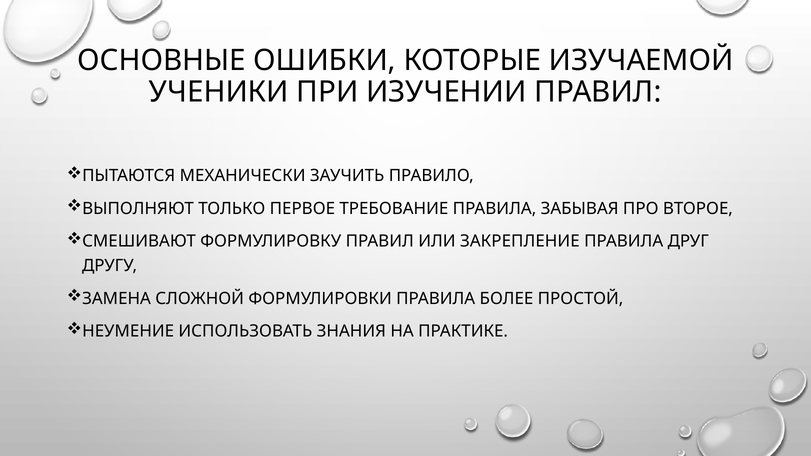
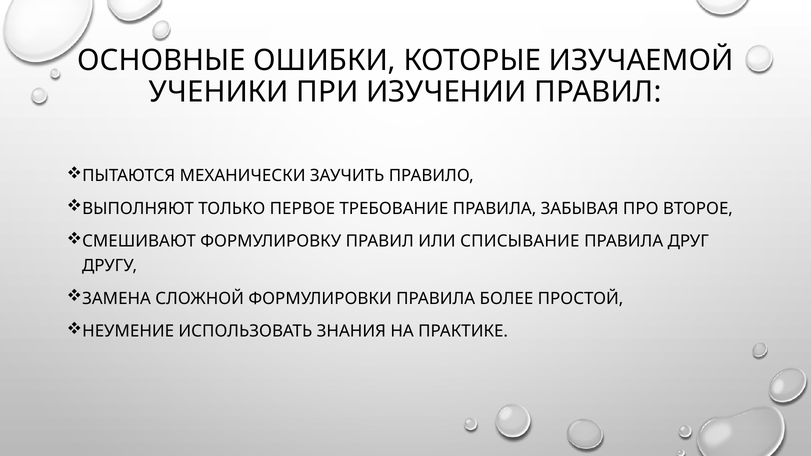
ЗАКРЕПЛЕНИЕ: ЗАКРЕПЛЕНИЕ -> СПИСЫВАНИЕ
